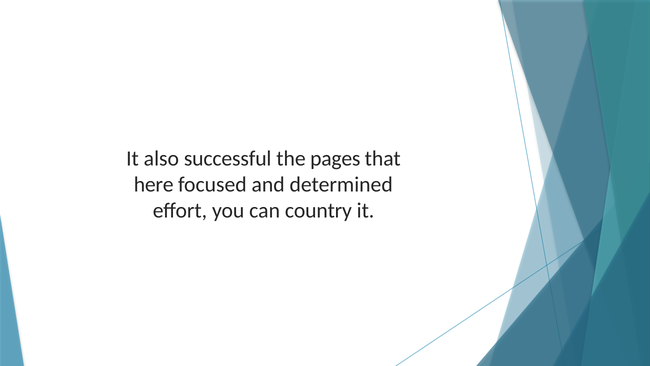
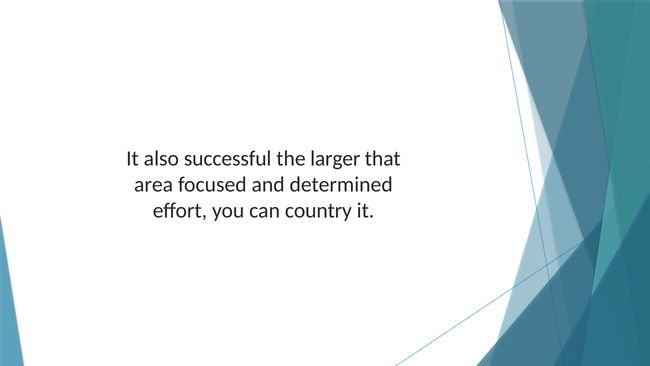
pages: pages -> larger
here: here -> area
